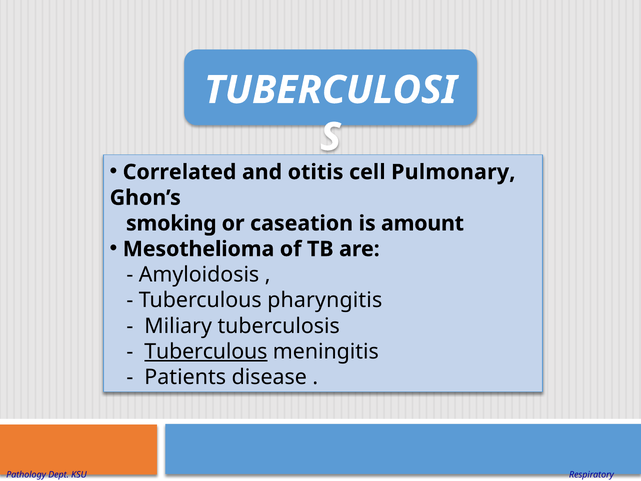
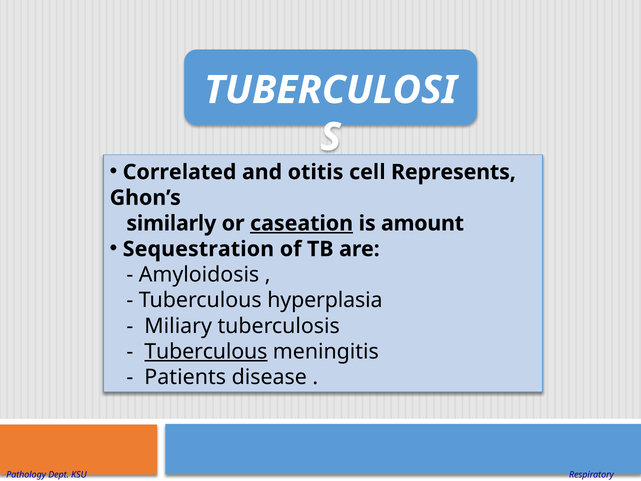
Pulmonary: Pulmonary -> Represents
smoking: smoking -> similarly
caseation underline: none -> present
Mesothelioma: Mesothelioma -> Sequestration
pharyngitis: pharyngitis -> hyperplasia
